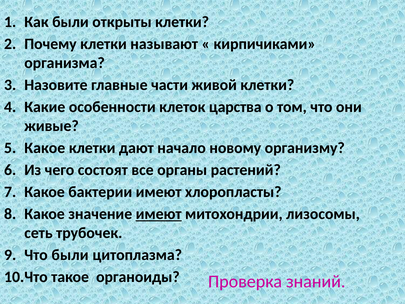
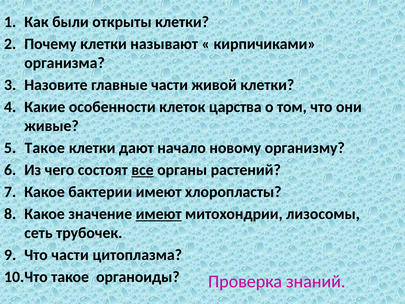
Какое at (45, 148): Какое -> Такое
все underline: none -> present
Что были: были -> части
